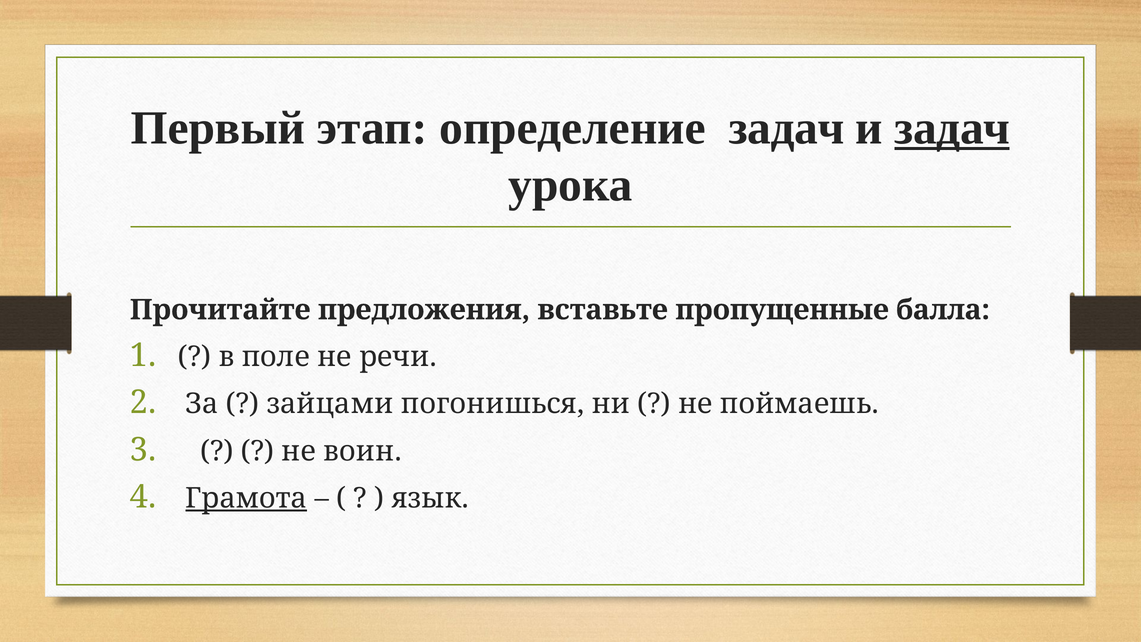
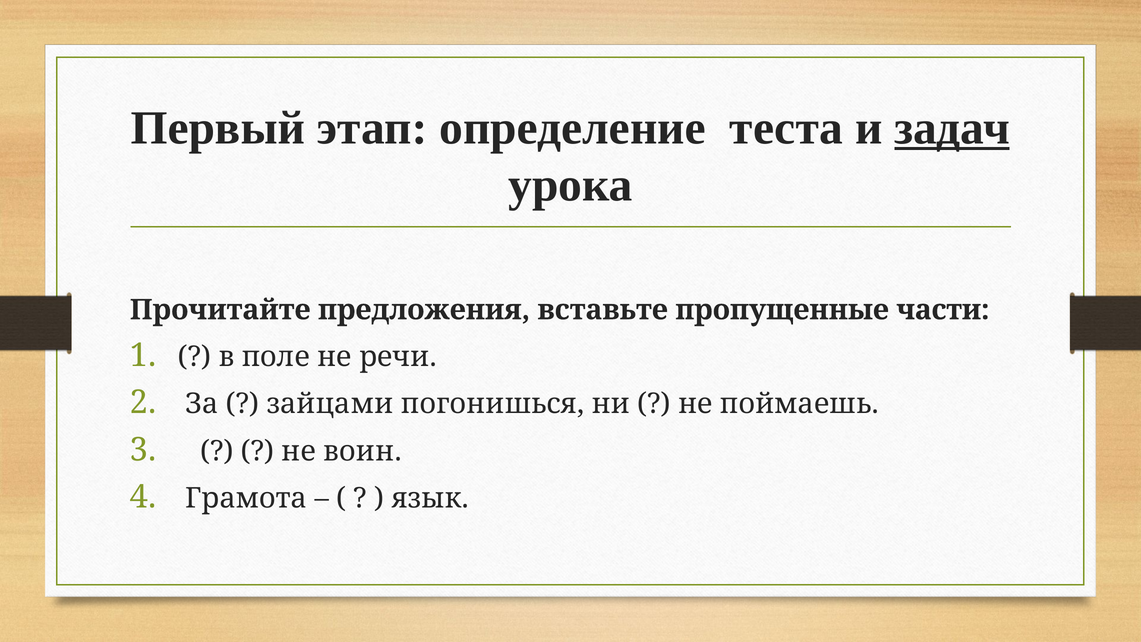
определение задач: задач -> теста
балла: балла -> части
Грамота underline: present -> none
